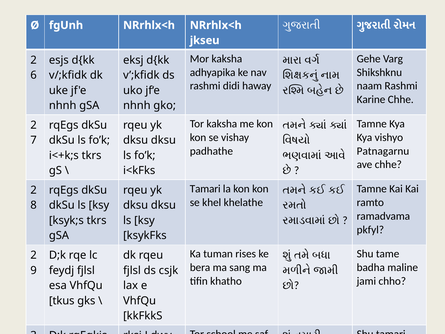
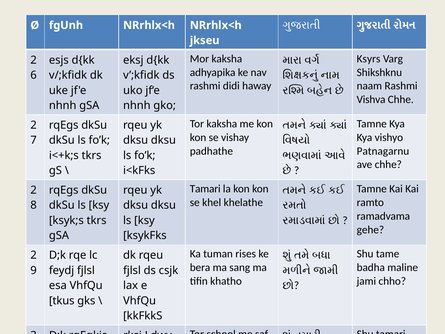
Gehe: Gehe -> Ksyrs
Karine: Karine -> Vishva
pkfyl: pkfyl -> gehe
